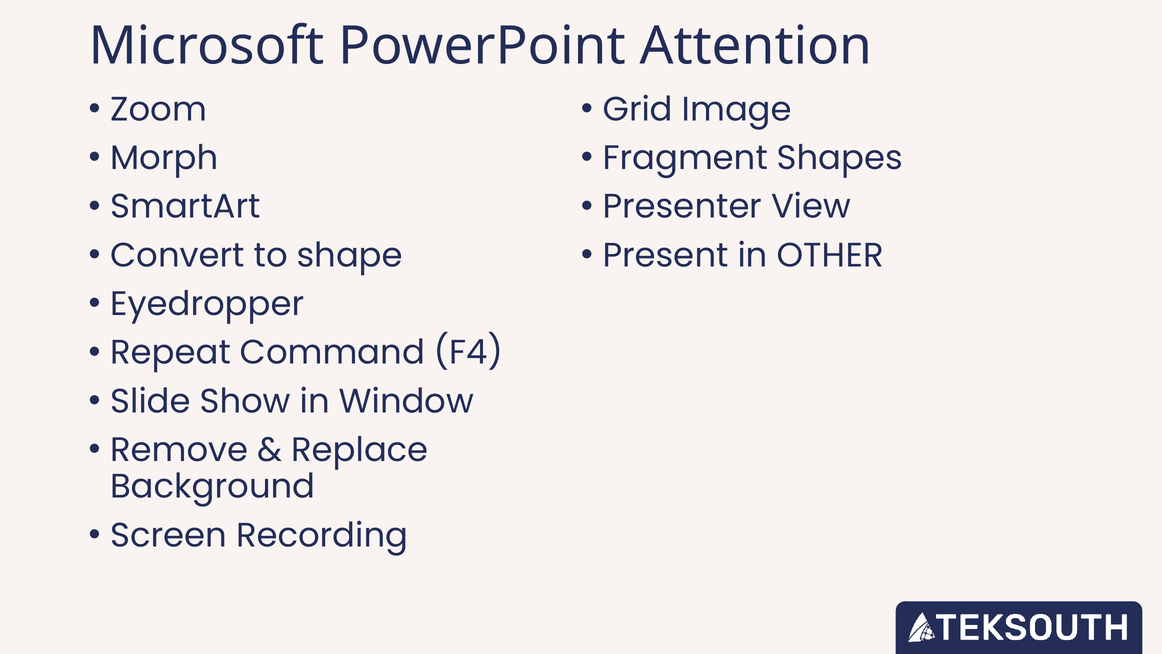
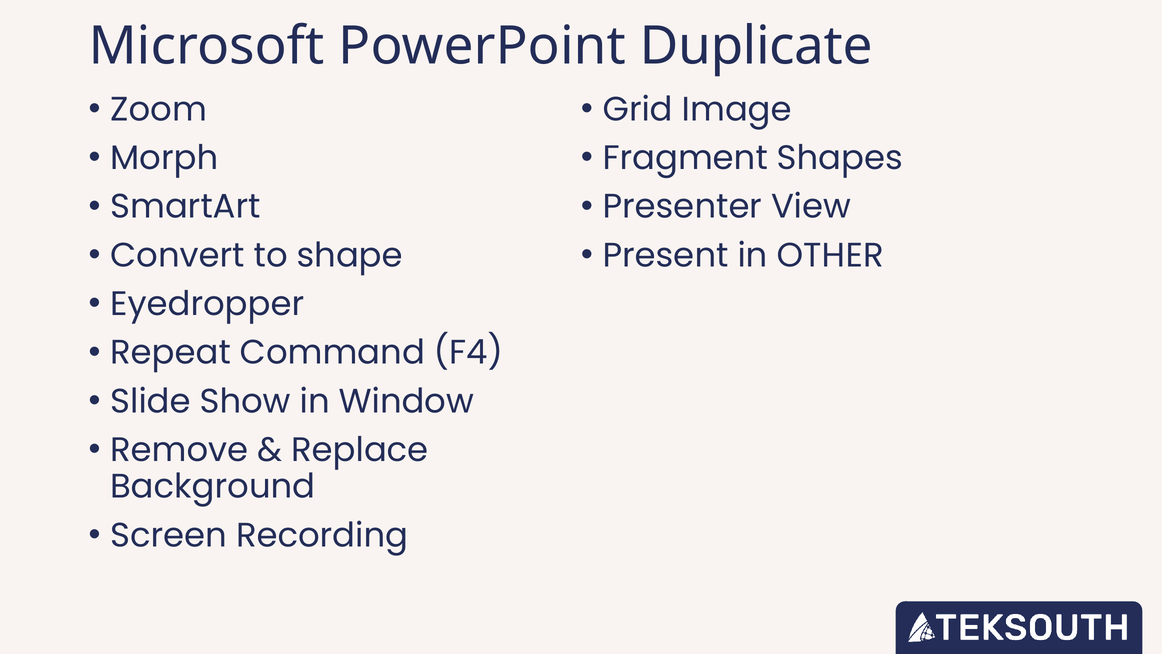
Attention: Attention -> Duplicate
